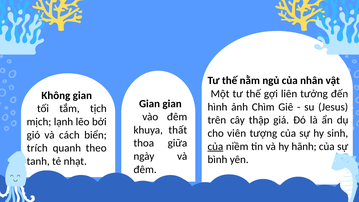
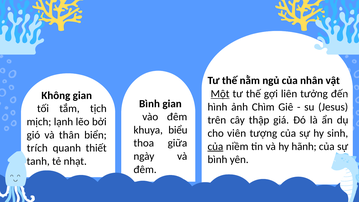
Một underline: none -> present
Gian at (150, 104): Gian -> Bình
thất: thất -> biểu
cách: cách -> thân
theo: theo -> thiết
